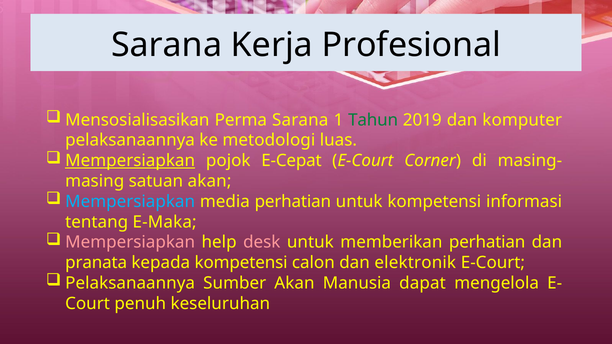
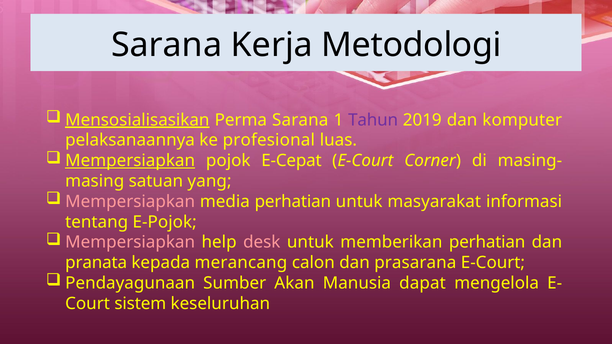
Profesional: Profesional -> Metodologi
Mensosialisasikan underline: none -> present
Tahun colour: green -> purple
metodologi: metodologi -> profesional
satuan akan: akan -> yang
Mempersiapkan at (130, 202) colour: light blue -> pink
untuk kompetensi: kompetensi -> masyarakat
E-Maka: E-Maka -> E-Pojok
kepada kompetensi: kompetensi -> merancang
elektronik: elektronik -> prasarana
Pelaksanaannya at (130, 283): Pelaksanaannya -> Pendayagunaan
penuh: penuh -> sistem
